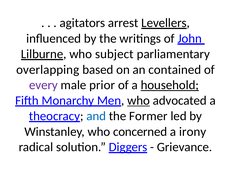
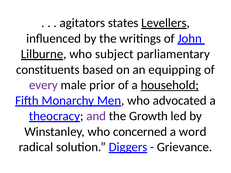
arrest: arrest -> states
overlapping: overlapping -> constituents
contained: contained -> equipping
who at (139, 101) underline: present -> none
and colour: blue -> purple
Former: Former -> Growth
irony: irony -> word
